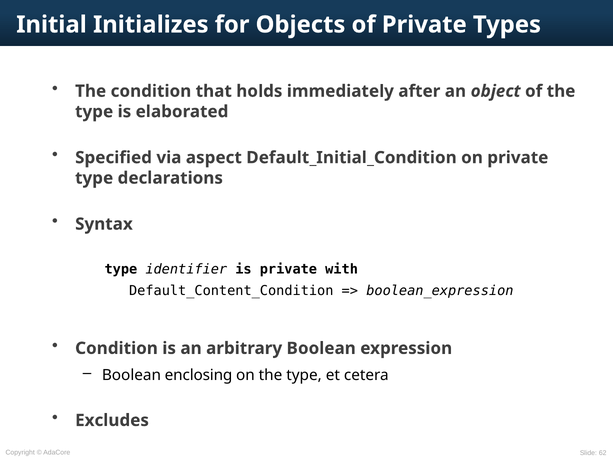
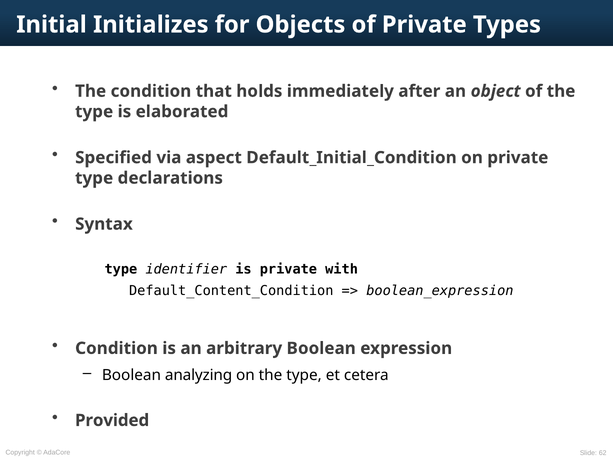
enclosing: enclosing -> analyzing
Excludes: Excludes -> Provided
